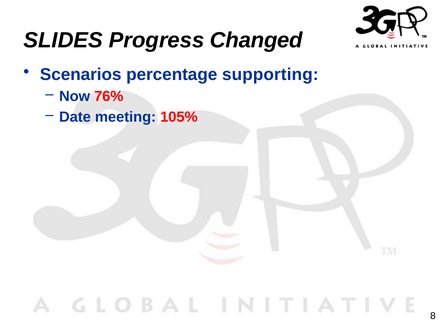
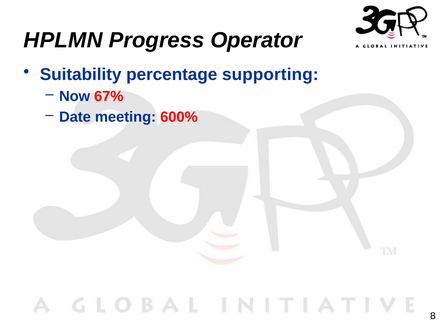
SLIDES: SLIDES -> HPLMN
Changed: Changed -> Operator
Scenarios: Scenarios -> Suitability
76%: 76% -> 67%
105%: 105% -> 600%
